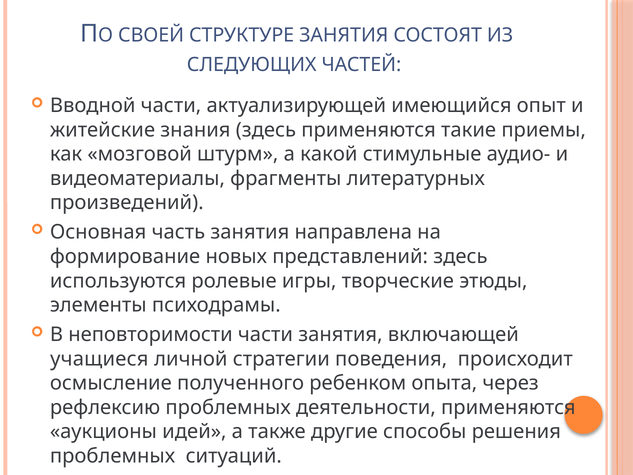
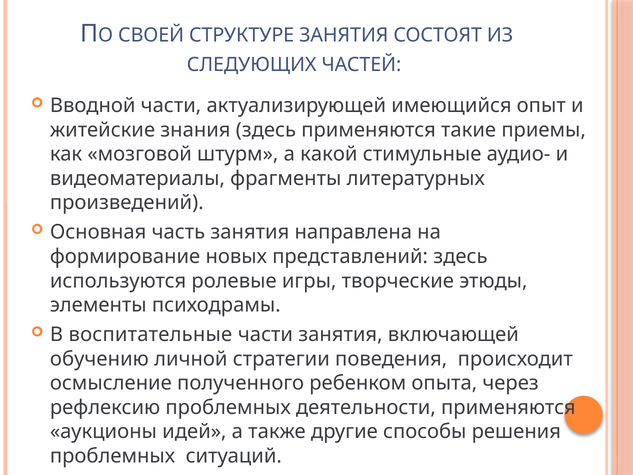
неповторимости: неповторимости -> воспитательные
учащиеся: учащиеся -> обучению
